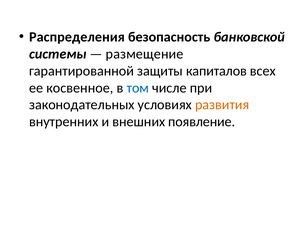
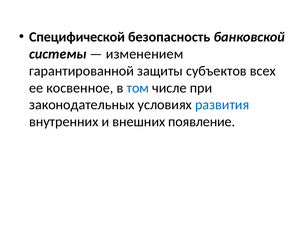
Распределения: Распределения -> Специфической
размещение: размещение -> изменением
капиталов: капиталов -> субъектов
развития colour: orange -> blue
